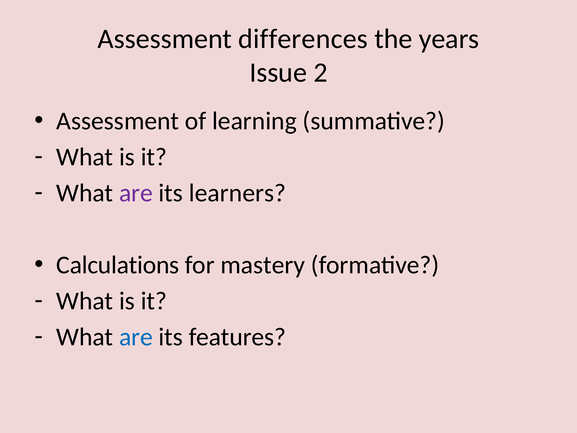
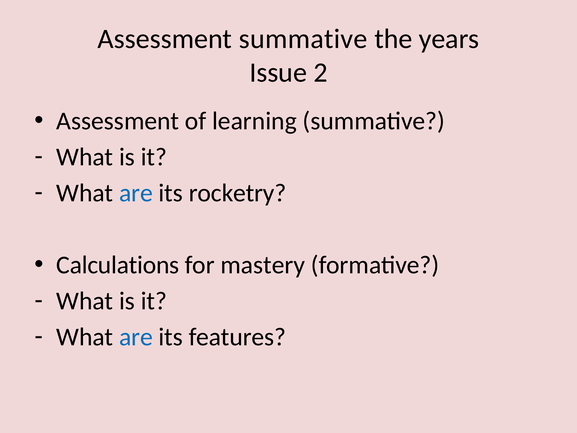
Assessment differences: differences -> summative
are at (136, 193) colour: purple -> blue
learners: learners -> rocketry
